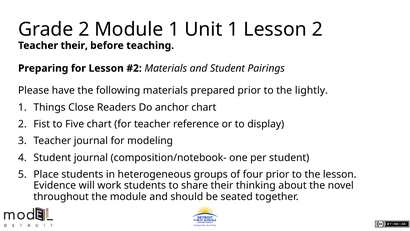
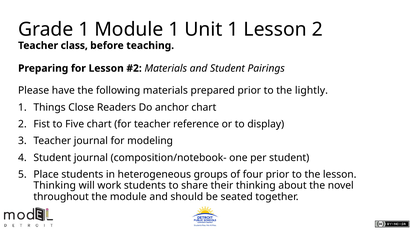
Grade 2: 2 -> 1
Teacher their: their -> class
Evidence at (55, 185): Evidence -> Thinking
